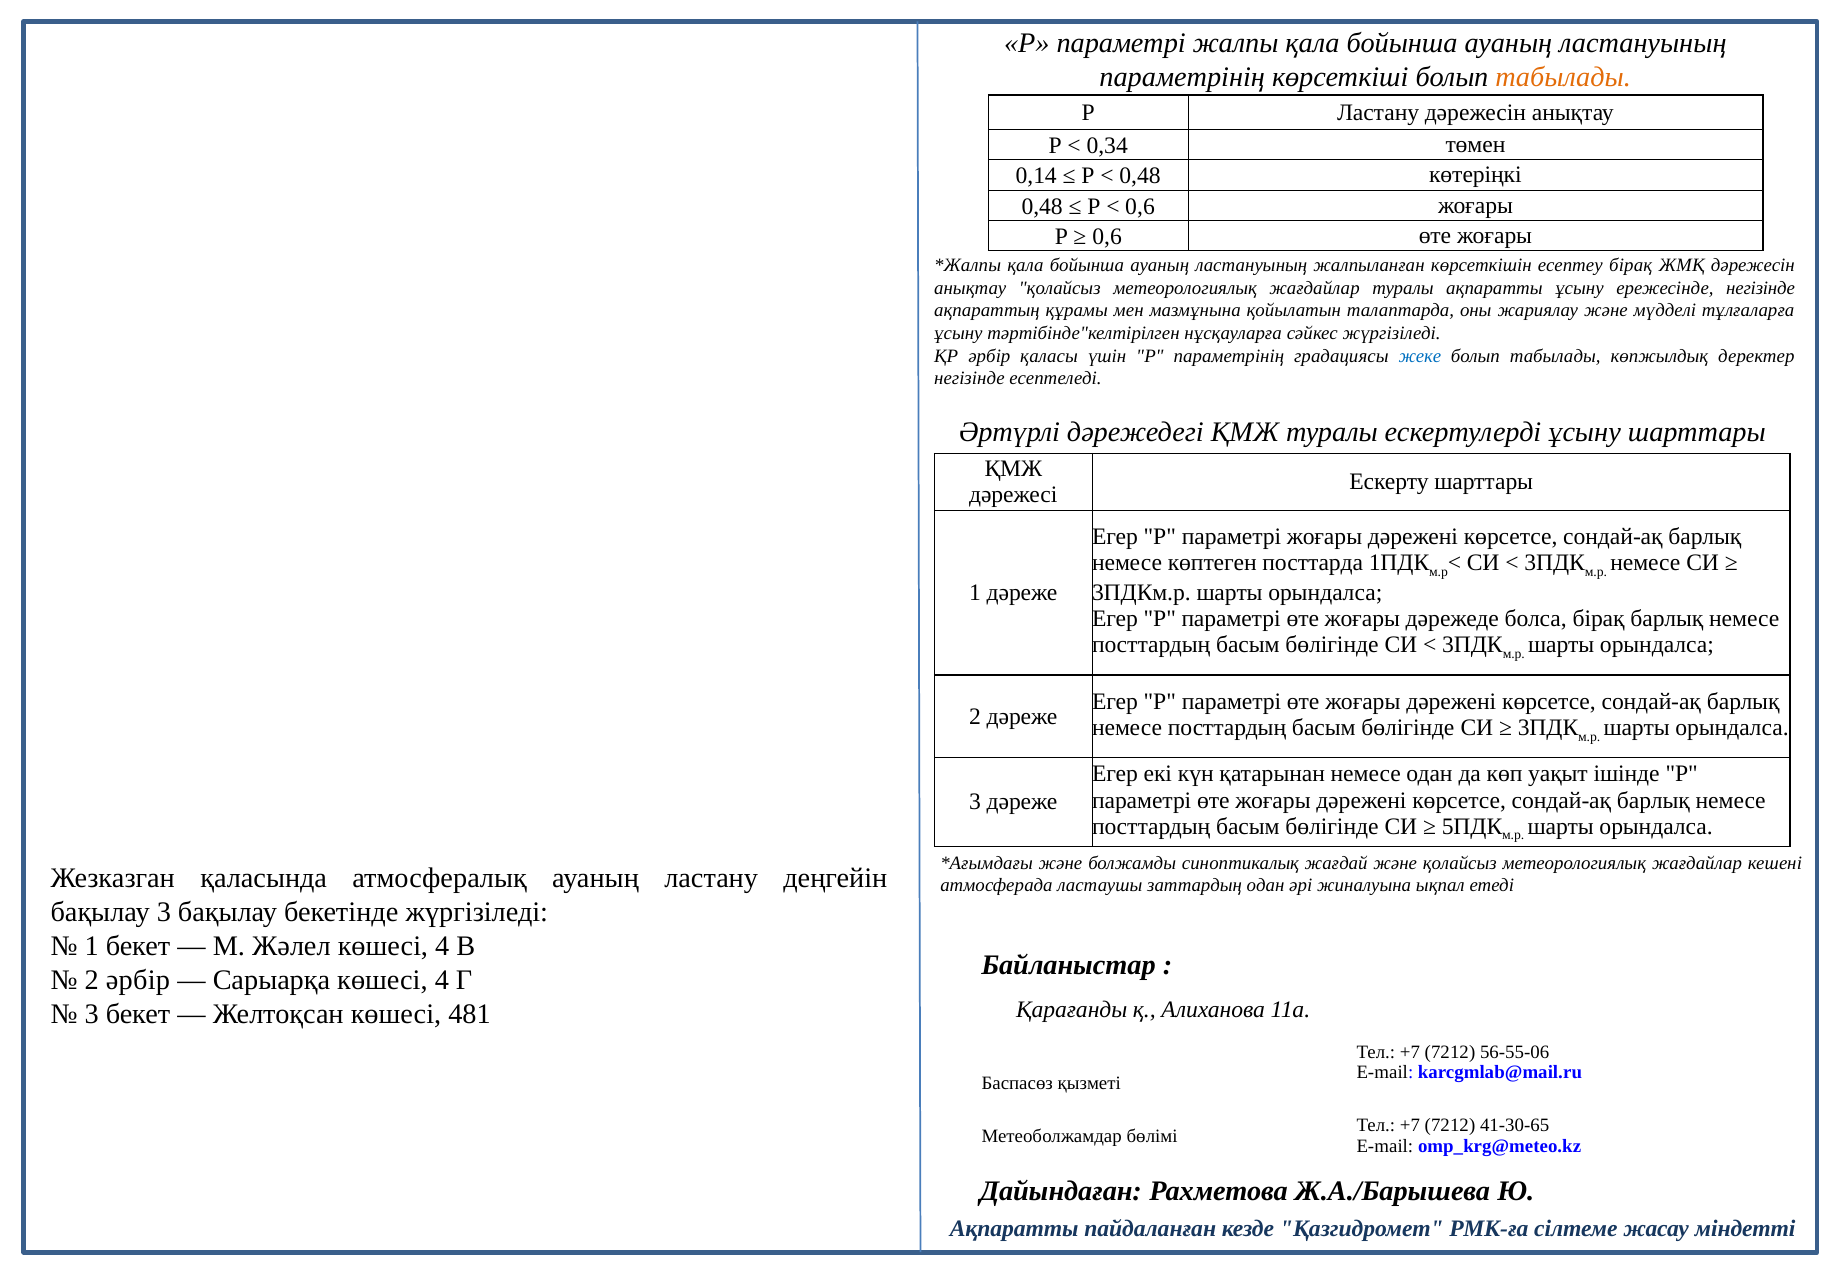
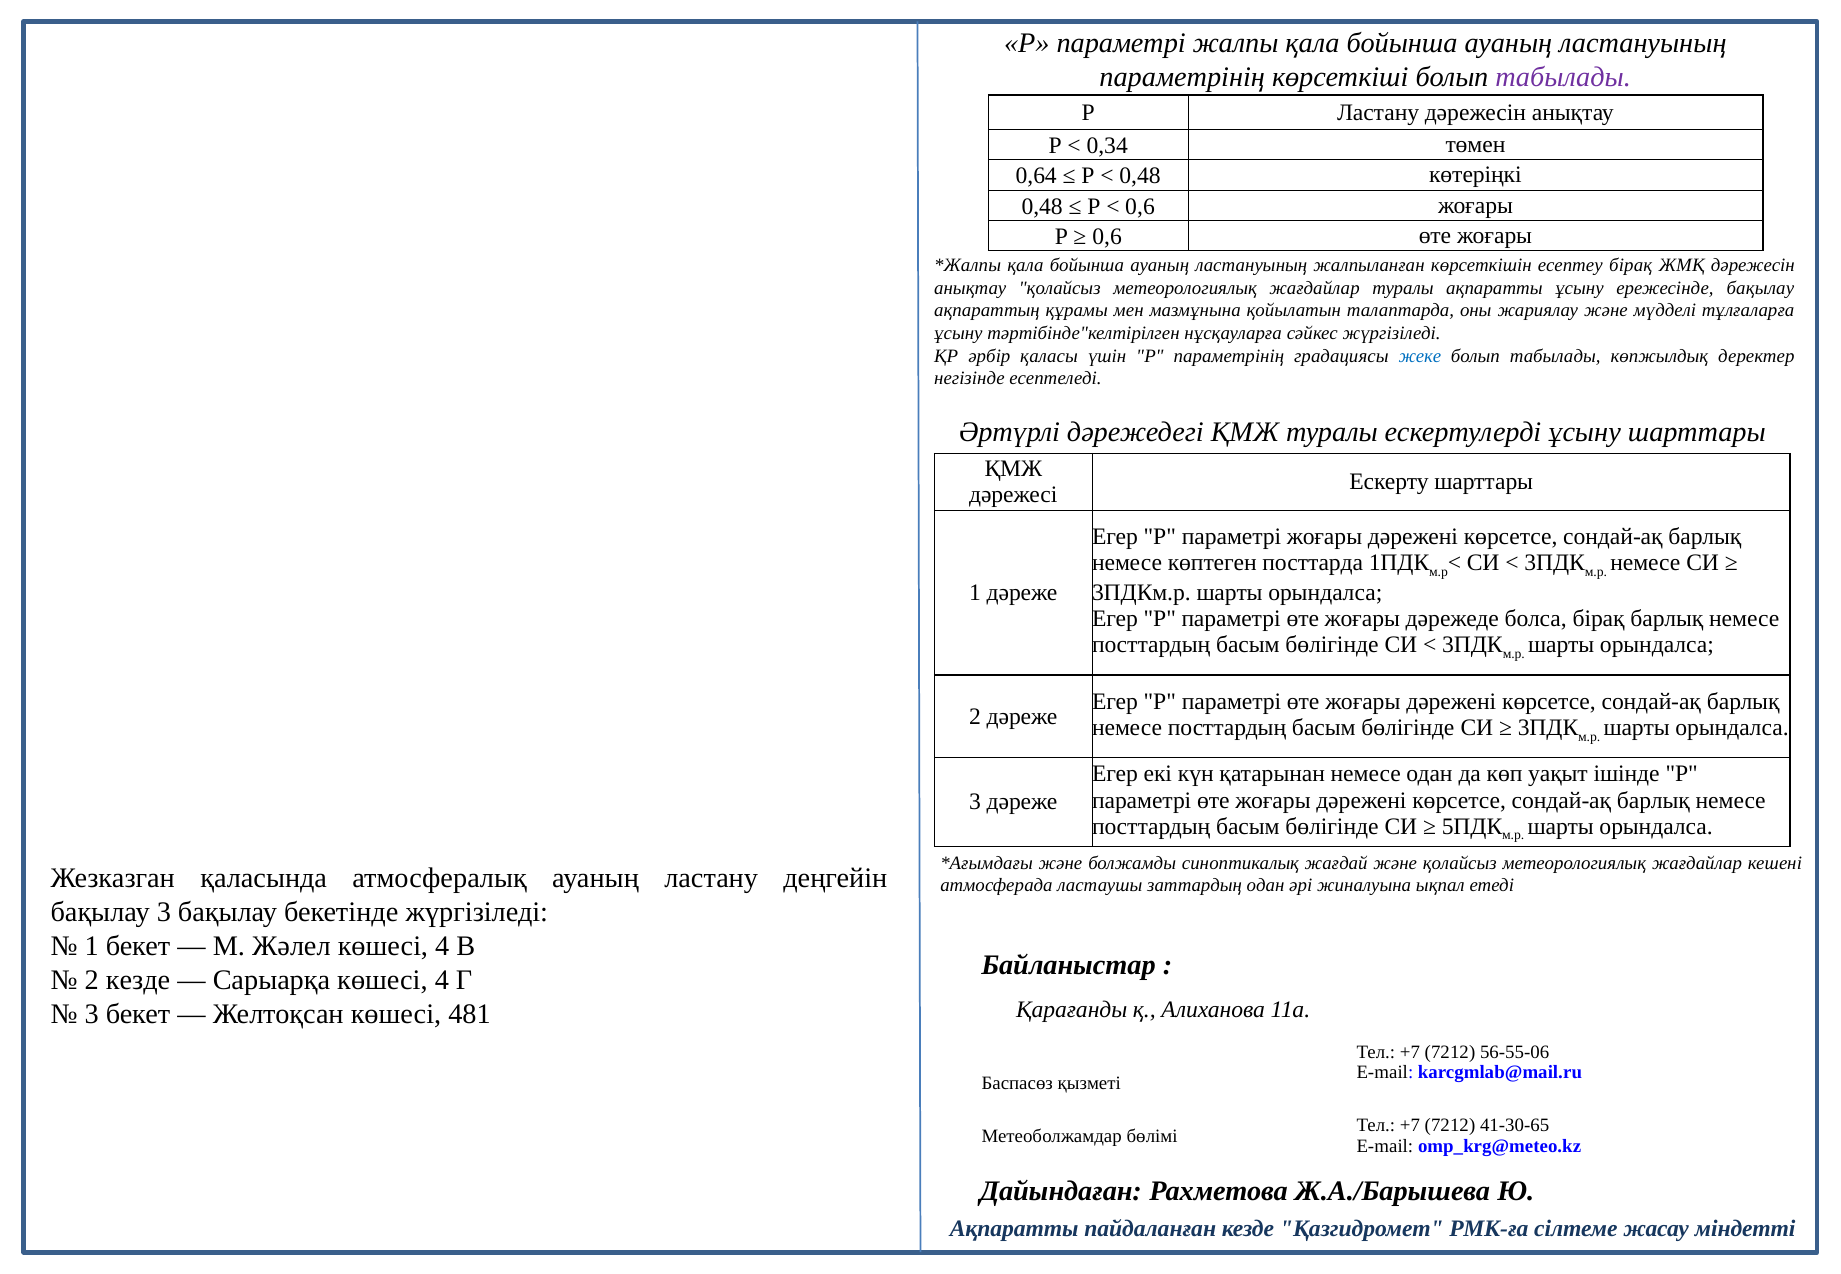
табылады at (1563, 78) colour: orange -> purple
0,14: 0,14 -> 0,64
ережесінде негізінде: негізінде -> бақылау
2 әрбір: әрбір -> кезде
